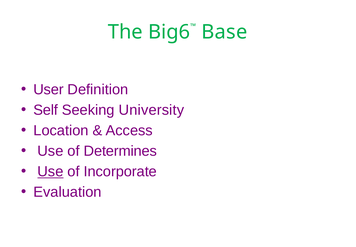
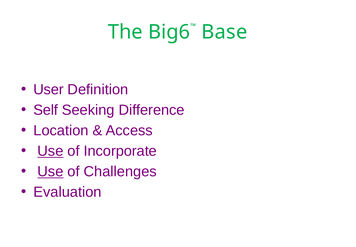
University: University -> Difference
Use at (50, 151) underline: none -> present
Determines: Determines -> Incorporate
Incorporate: Incorporate -> Challenges
